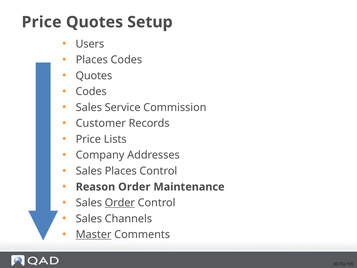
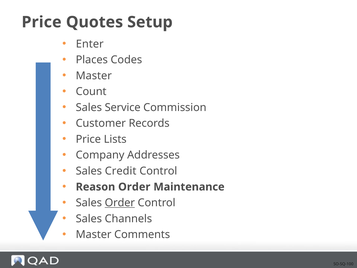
Users: Users -> Enter
Quotes at (94, 76): Quotes -> Master
Codes at (91, 92): Codes -> Count
Sales Places: Places -> Credit
Master at (94, 234) underline: present -> none
